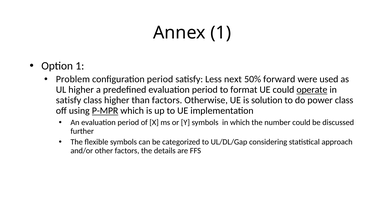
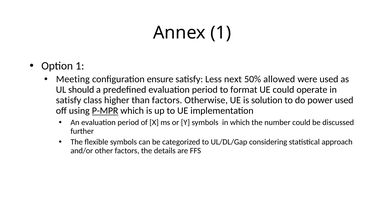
Problem: Problem -> Meeting
configuration period: period -> ensure
forward: forward -> allowed
UL higher: higher -> should
operate underline: present -> none
power class: class -> used
